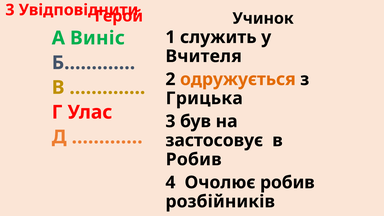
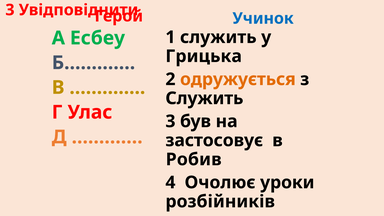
Учинок colour: black -> blue
Виніс: Виніс -> Есбеу
Вчителя: Вчителя -> Грицька
Грицька at (204, 98): Грицька -> Служить
Очолює робив: робив -> уроки
